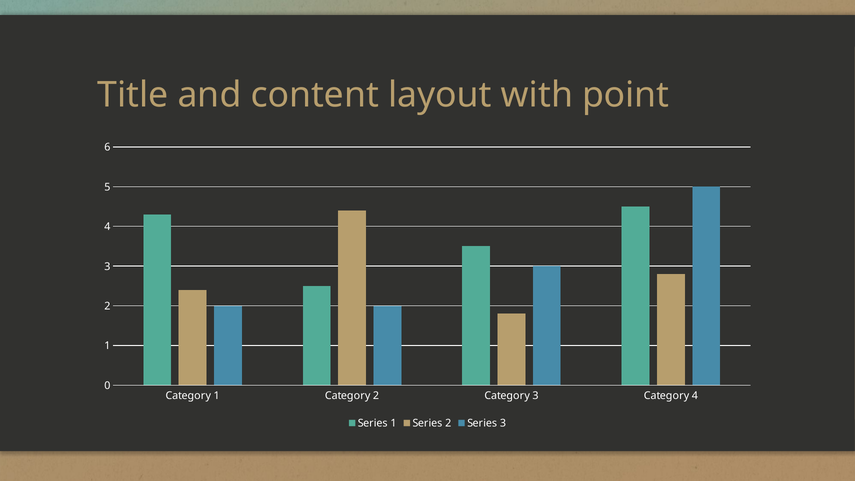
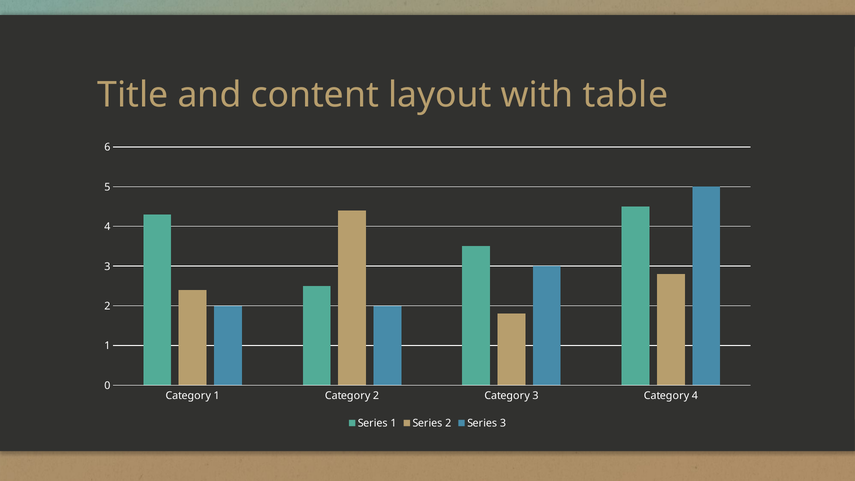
point: point -> table
